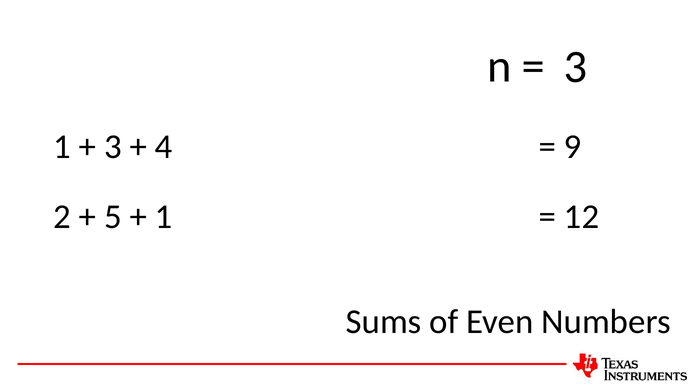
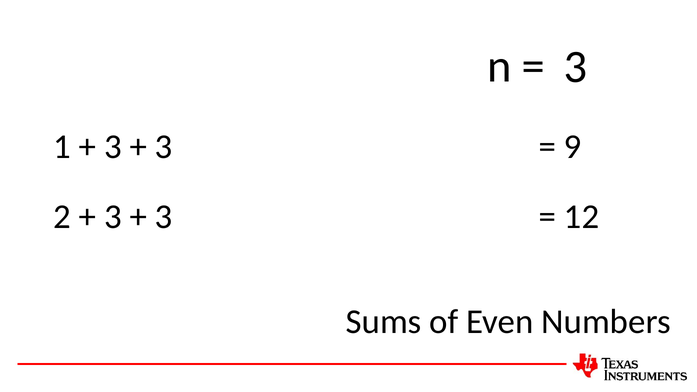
4 at (164, 147): 4 -> 3
5 at (113, 217): 5 -> 3
1 at (164, 217): 1 -> 3
